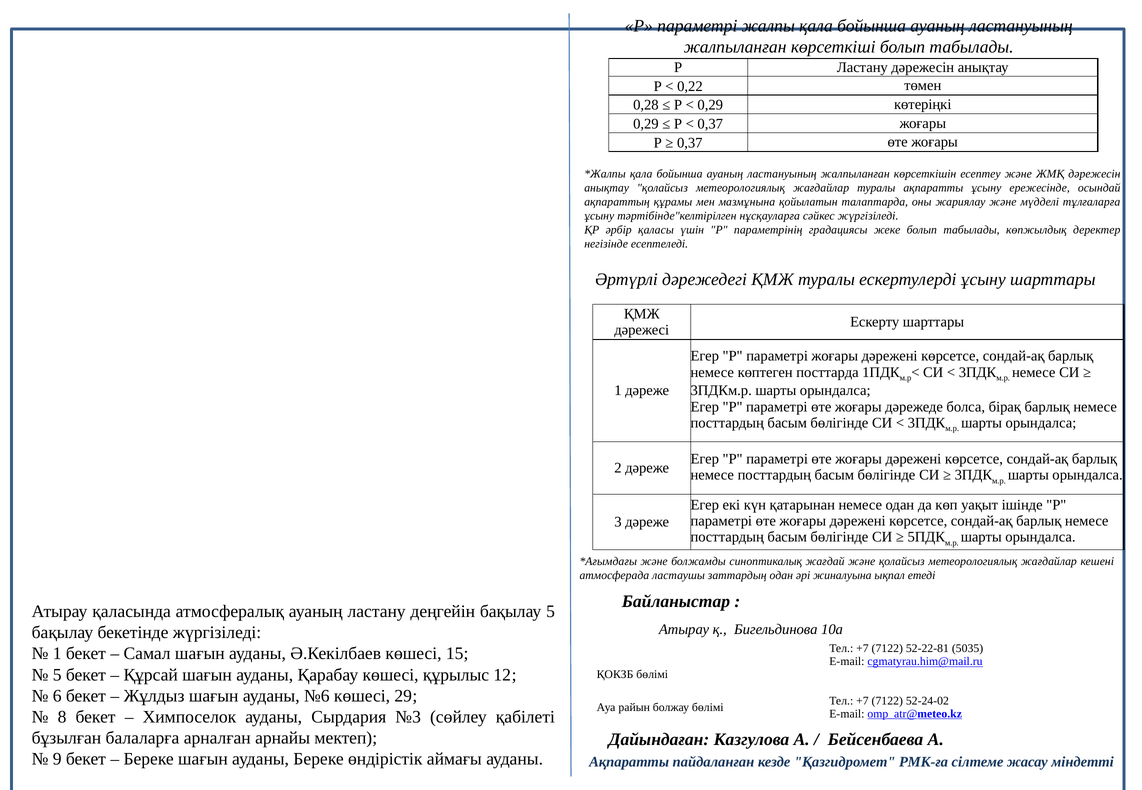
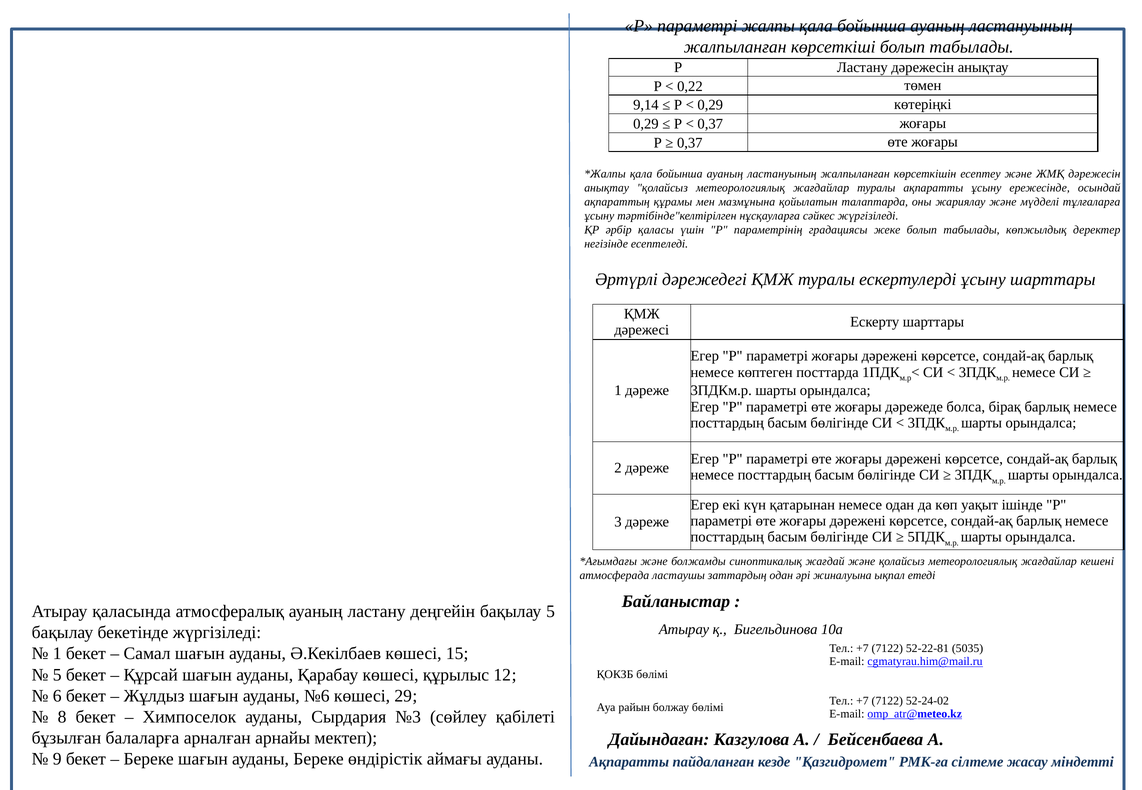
0,28: 0,28 -> 9,14
